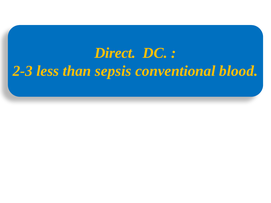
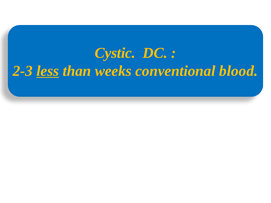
Direct: Direct -> Cystic
less underline: none -> present
sepsis: sepsis -> weeks
